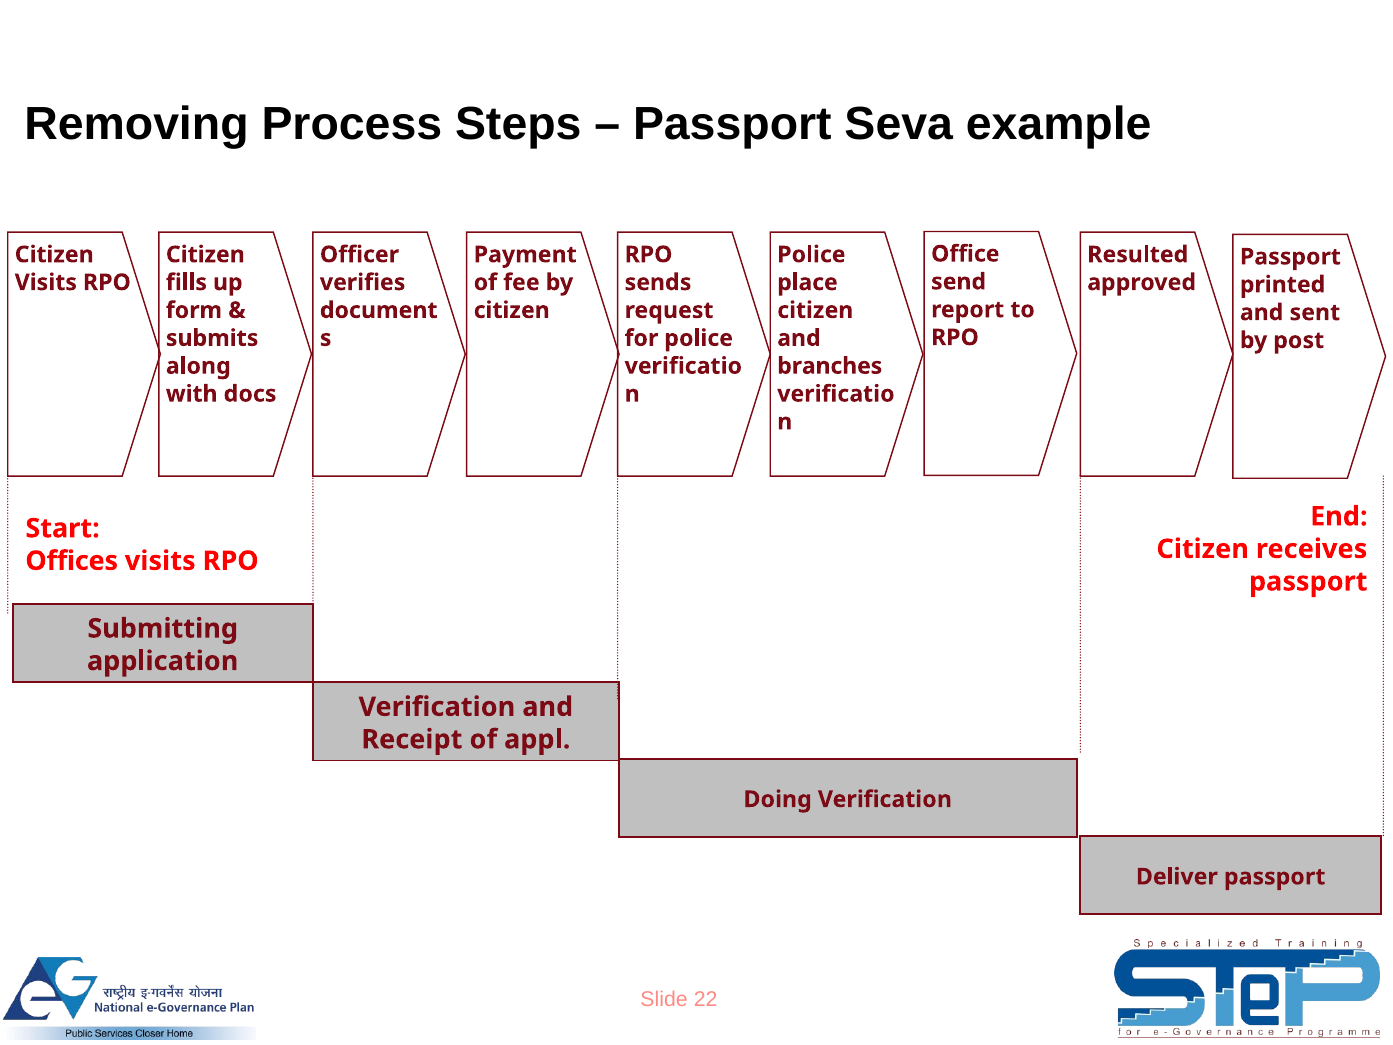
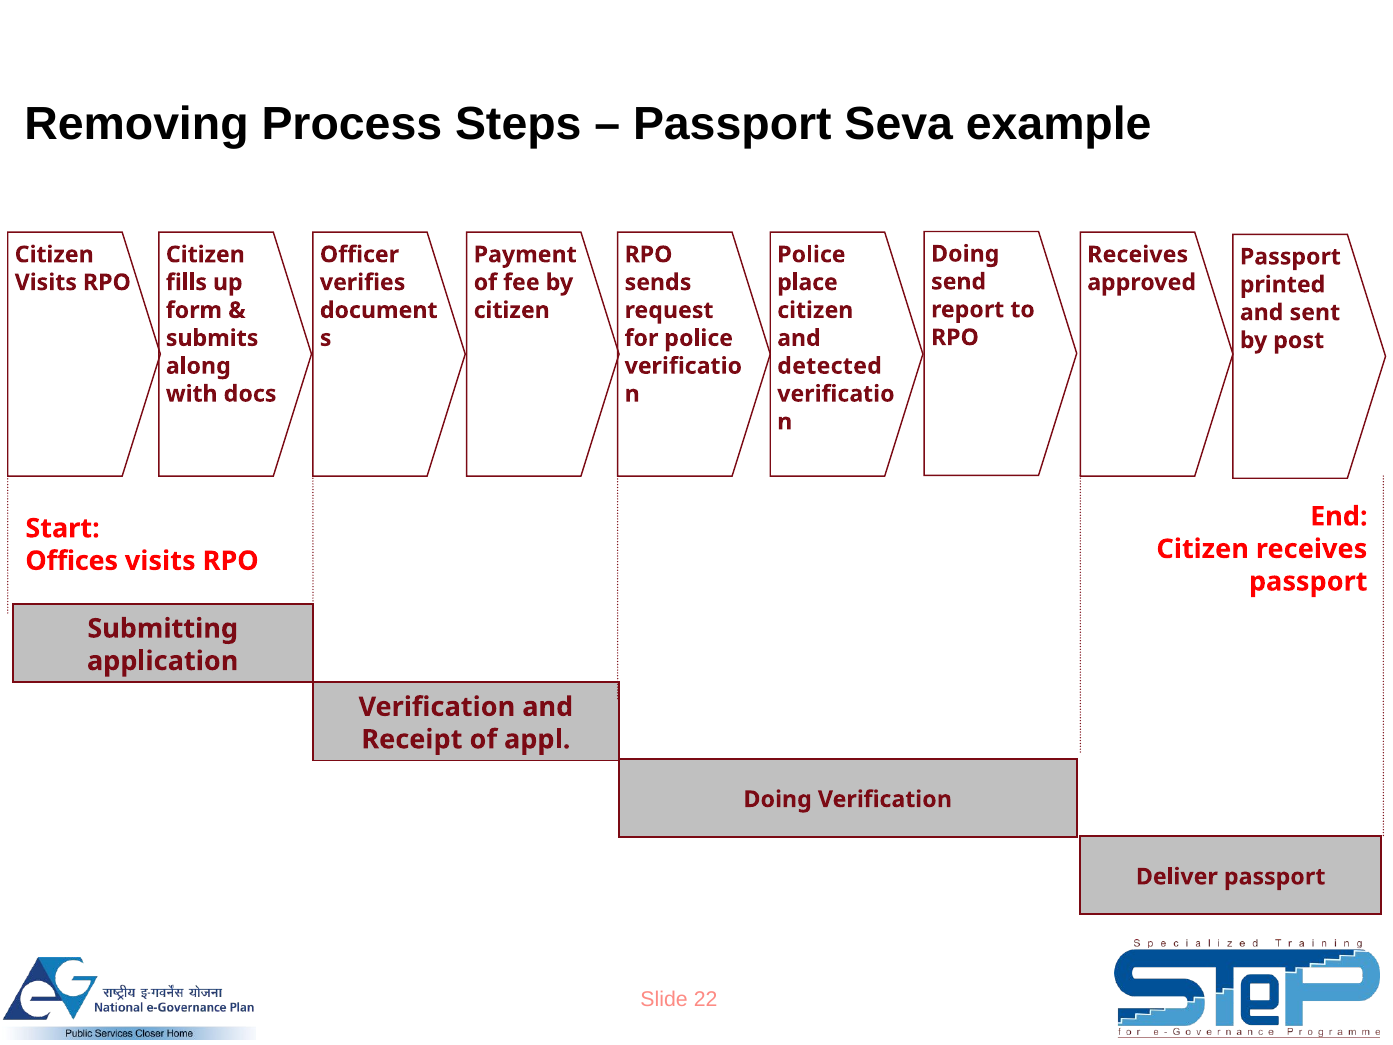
Office at (965, 254): Office -> Doing
Resulted at (1138, 255): Resulted -> Receives
branches: branches -> detected
